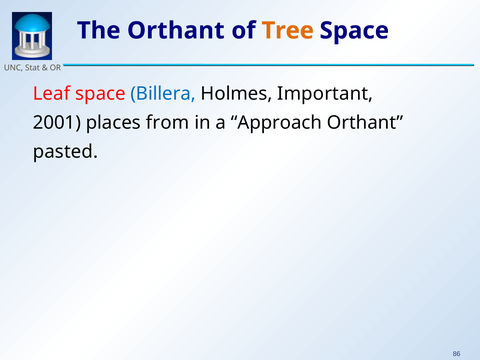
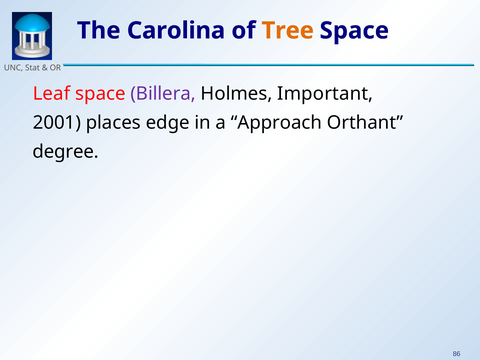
The Orthant: Orthant -> Carolina
Billera colour: blue -> purple
from: from -> edge
pasted: pasted -> degree
